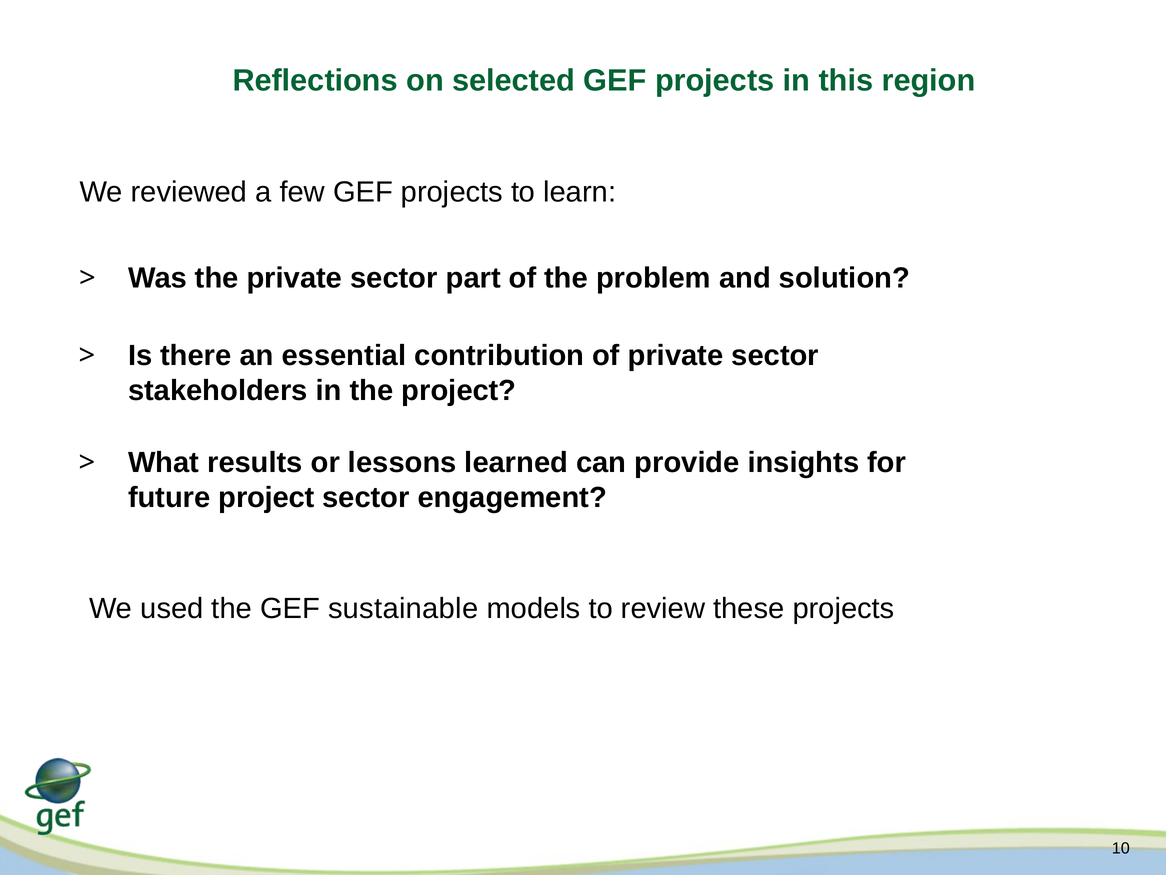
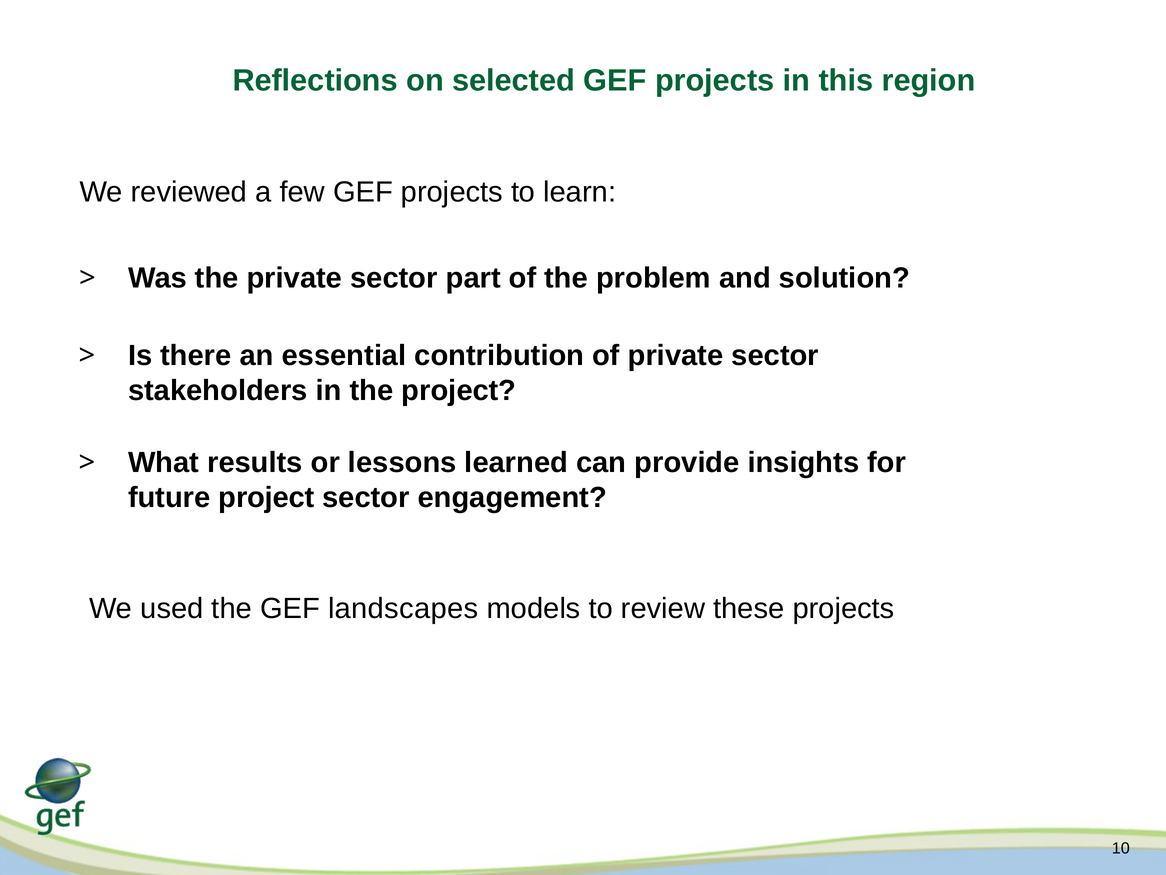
sustainable: sustainable -> landscapes
